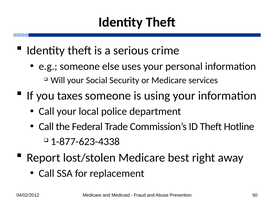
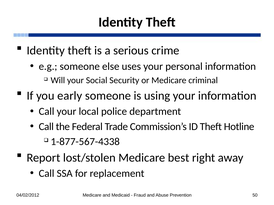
services: services -> criminal
taxes: taxes -> early
1-877-623-4338: 1-877-623-4338 -> 1-877-567-4338
